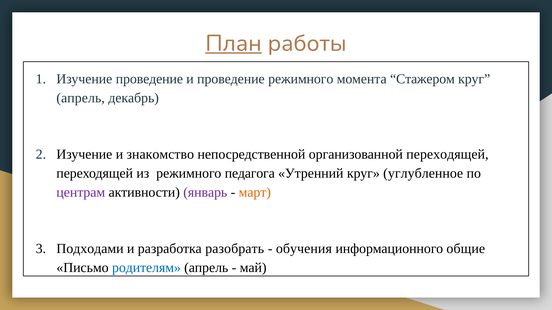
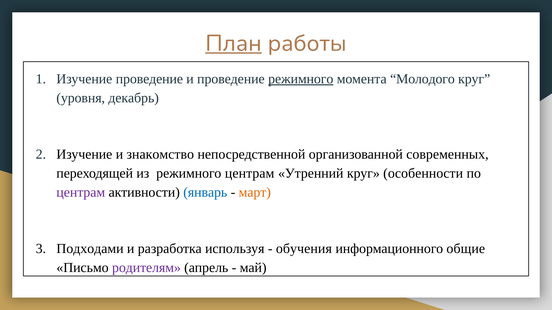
режимного at (301, 79) underline: none -> present
Стажером: Стажером -> Молодого
апрель at (81, 98): апрель -> уровня
организованной переходящей: переходящей -> современных
режимного педагога: педагога -> центрам
углубленное: углубленное -> особенности
январь colour: purple -> blue
разобрать: разобрать -> используя
родителям colour: blue -> purple
